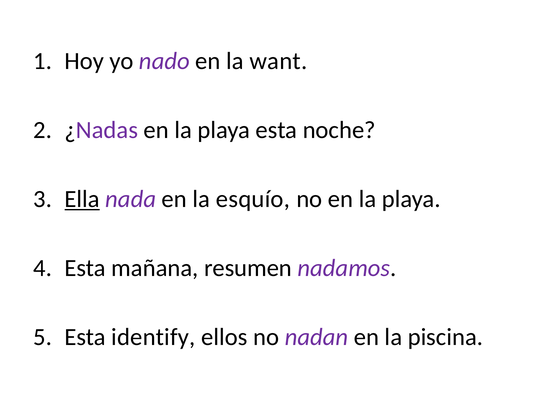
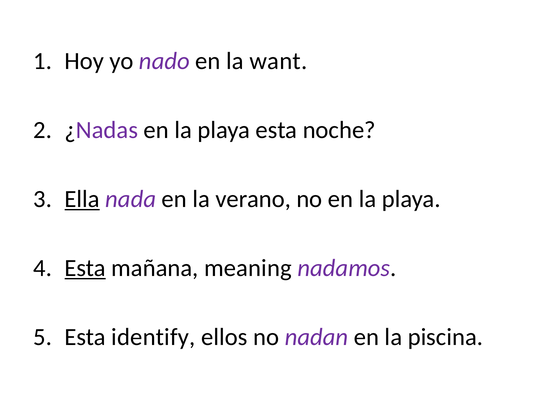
esquío: esquío -> verano
Esta at (85, 268) underline: none -> present
resumen: resumen -> meaning
